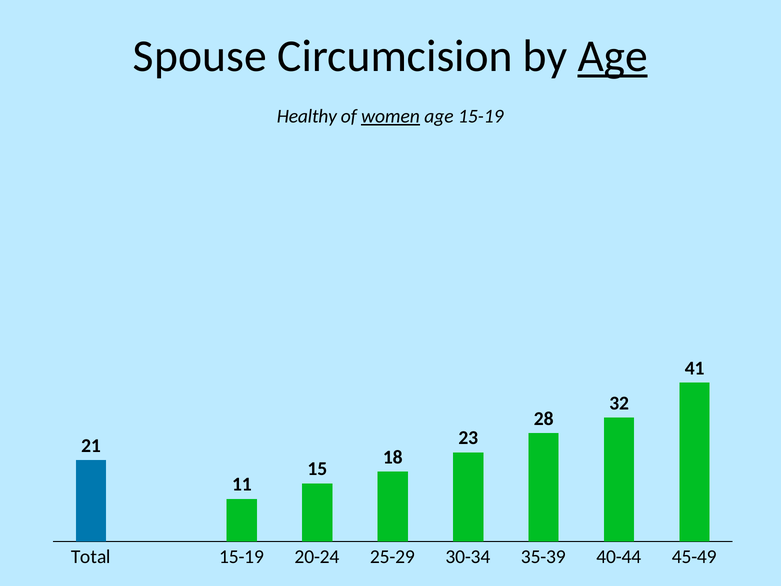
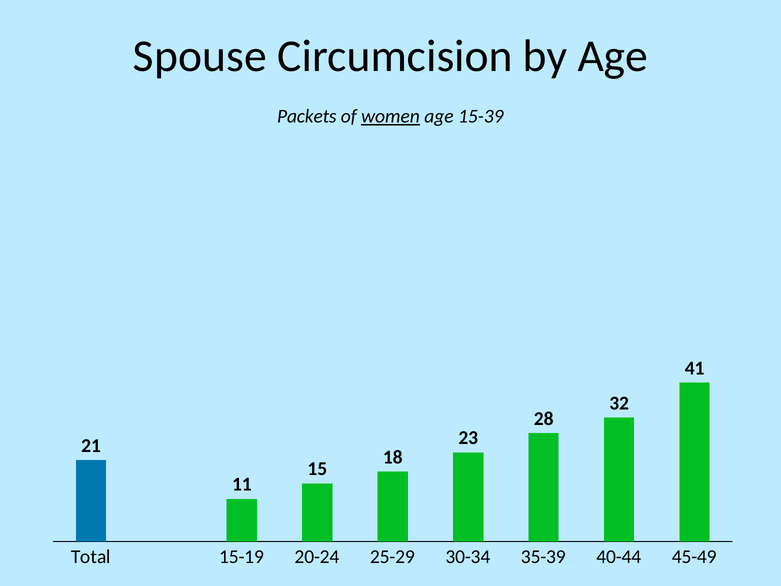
Age at (613, 56) underline: present -> none
Healthy: Healthy -> Packets
age 15-19: 15-19 -> 15-39
